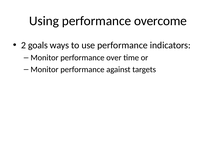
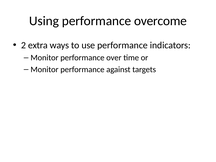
goals: goals -> extra
